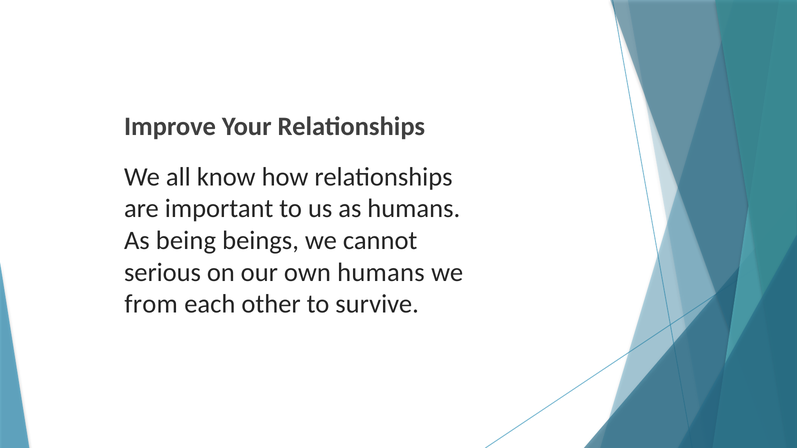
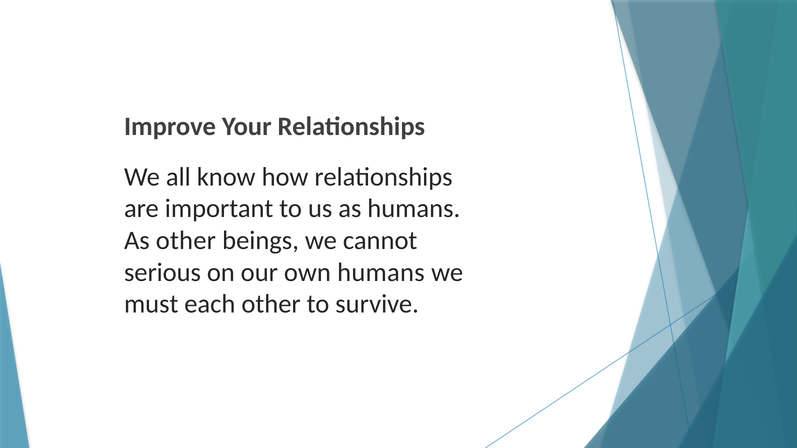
As being: being -> other
from: from -> must
